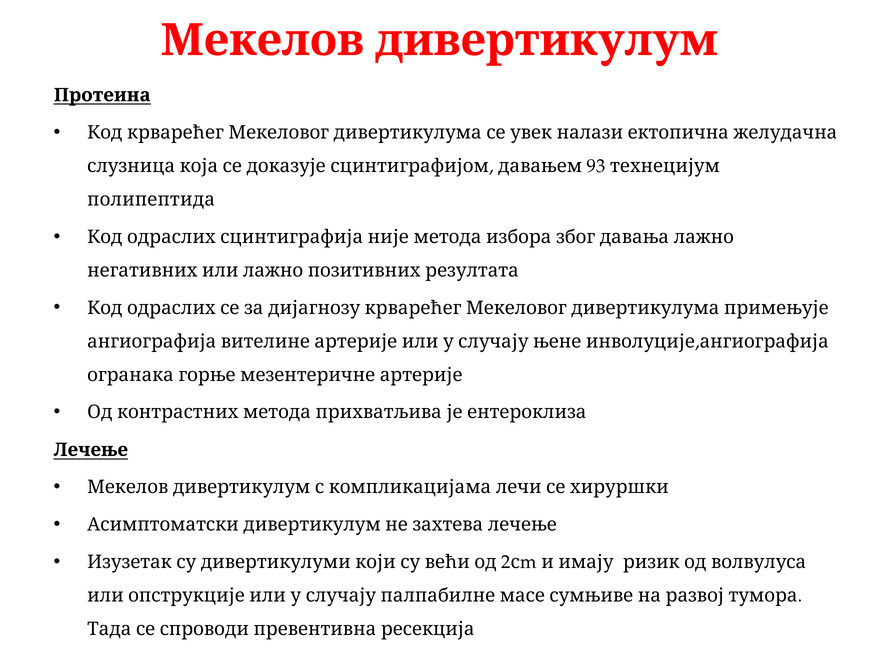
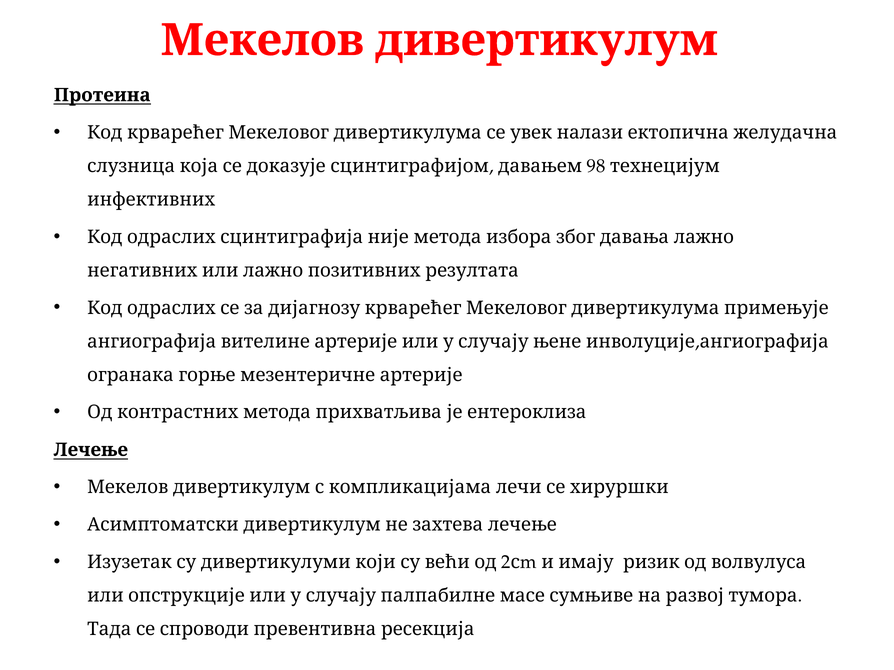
93: 93 -> 98
полипептида: полипептида -> инфективних
